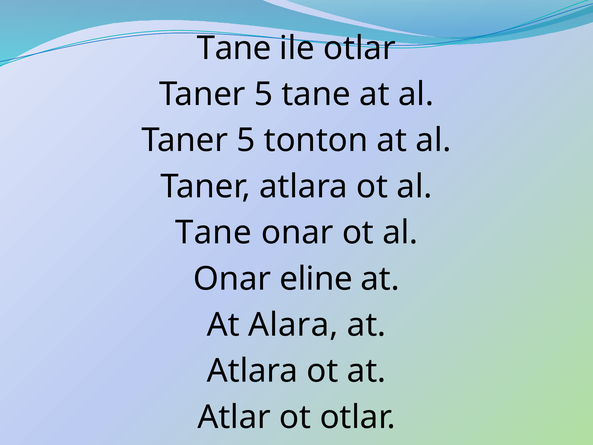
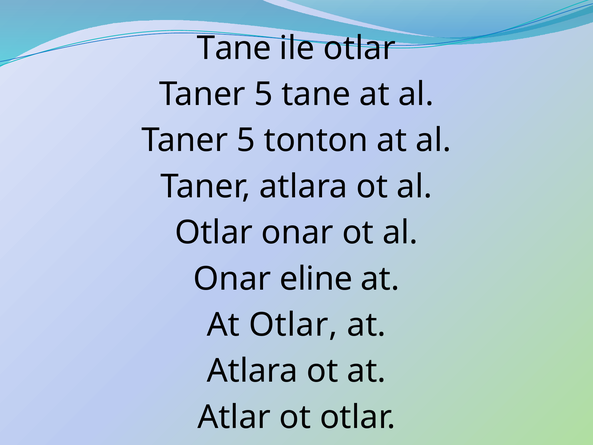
Tane at (214, 233): Tane -> Otlar
At Alara: Alara -> Otlar
